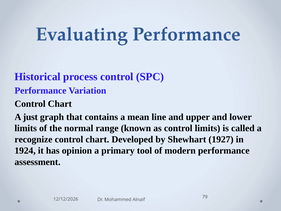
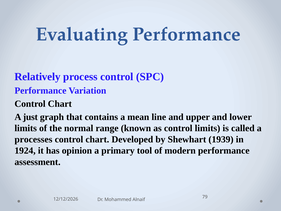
Historical: Historical -> Relatively
recognize: recognize -> processes
1927: 1927 -> 1939
